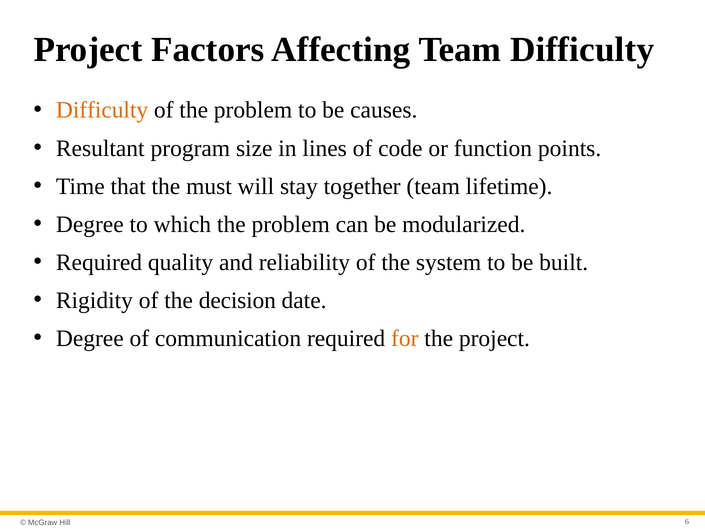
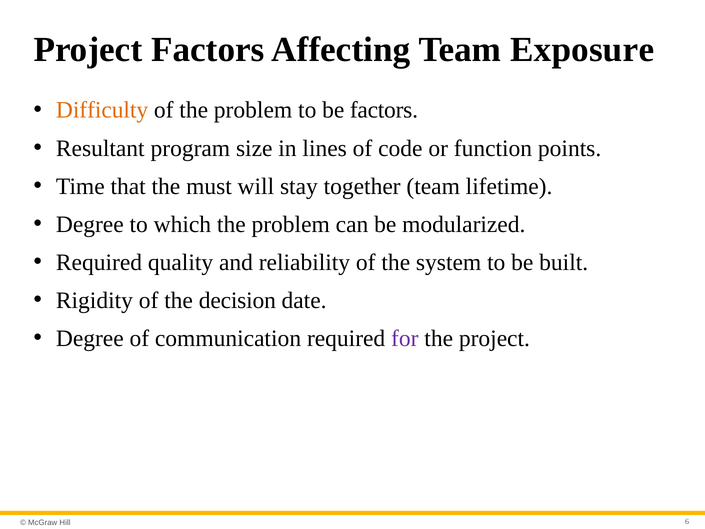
Team Difficulty: Difficulty -> Exposure
be causes: causes -> factors
for colour: orange -> purple
